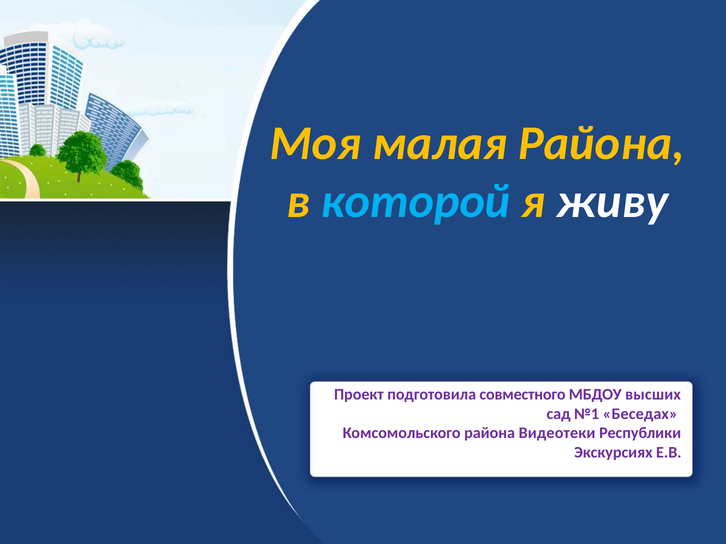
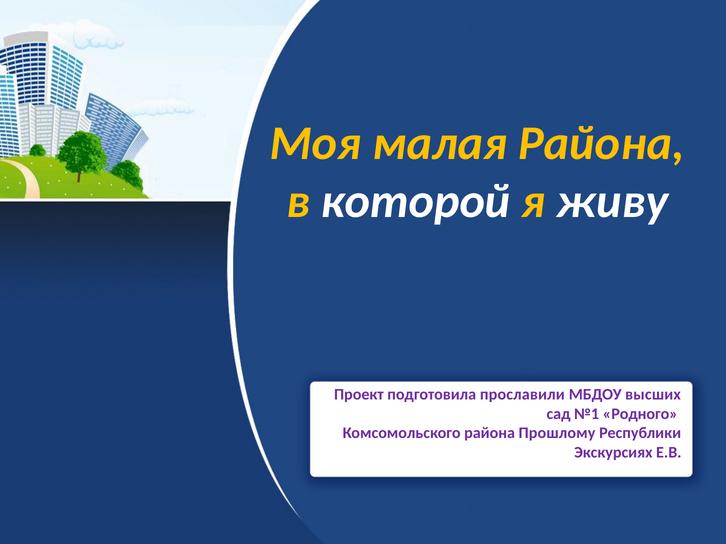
которой colour: light blue -> white
совместного: совместного -> прославили
Беседах: Беседах -> Родного
Видеотеки: Видеотеки -> Прошлому
